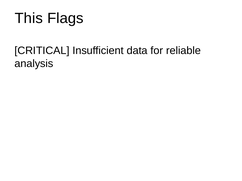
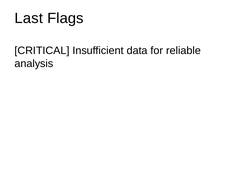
This: This -> Last
